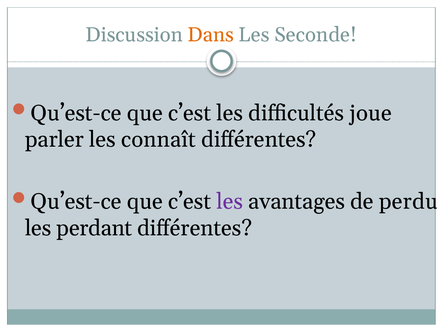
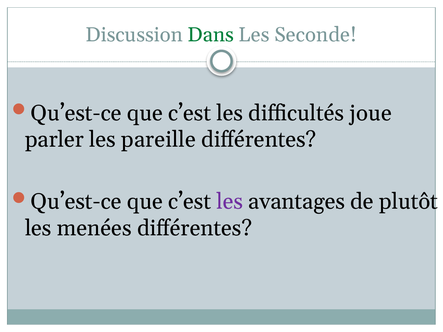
Dans colour: orange -> green
connaît: connaît -> pareille
perdu: perdu -> plutôt
perdant: perdant -> menées
